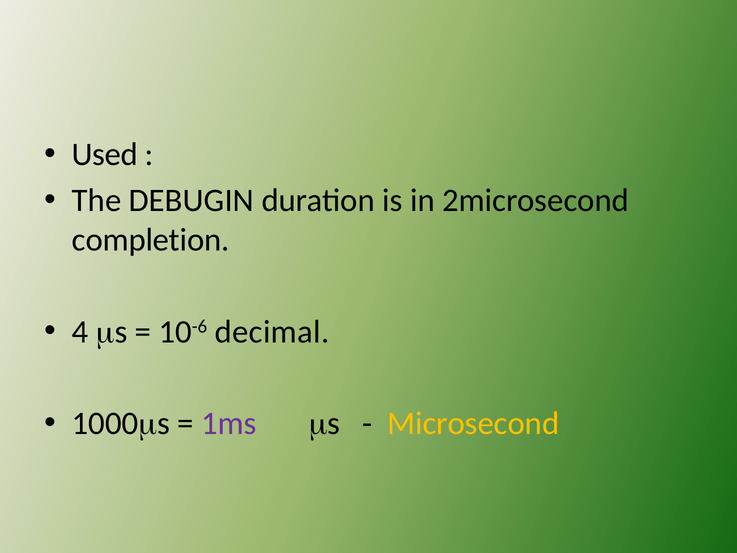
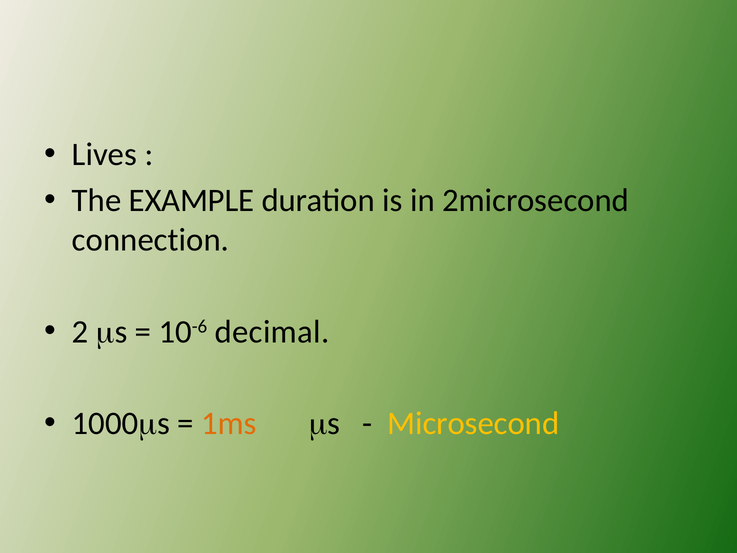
Used: Used -> Lives
DEBUGIN: DEBUGIN -> EXAMPLE
completion: completion -> connection
4: 4 -> 2
1ms colour: purple -> orange
